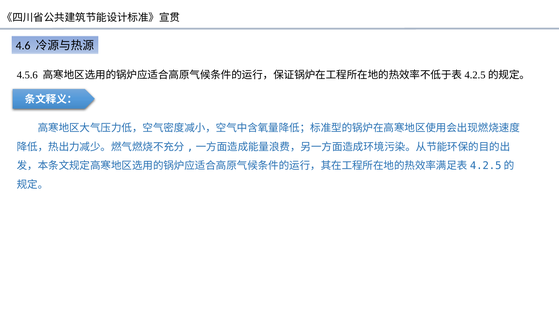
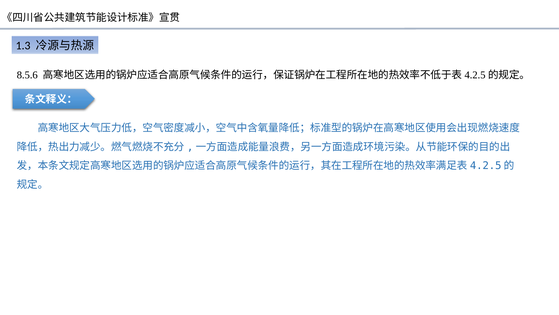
4.6: 4.6 -> 1.3
4.5.6: 4.5.6 -> 8.5.6
